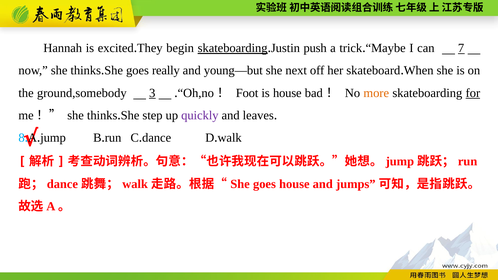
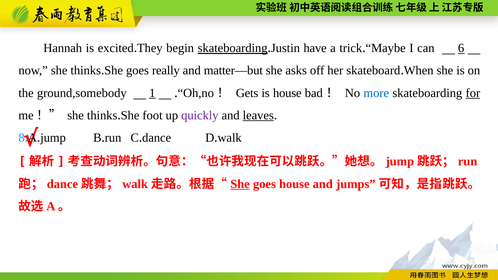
push: push -> have
7: 7 -> 6
young—but: young—but -> matter—but
next: next -> asks
3: 3 -> 1
Foot: Foot -> Gets
more colour: orange -> blue
step: step -> foot
leaves underline: none -> present
She at (240, 184) underline: none -> present
